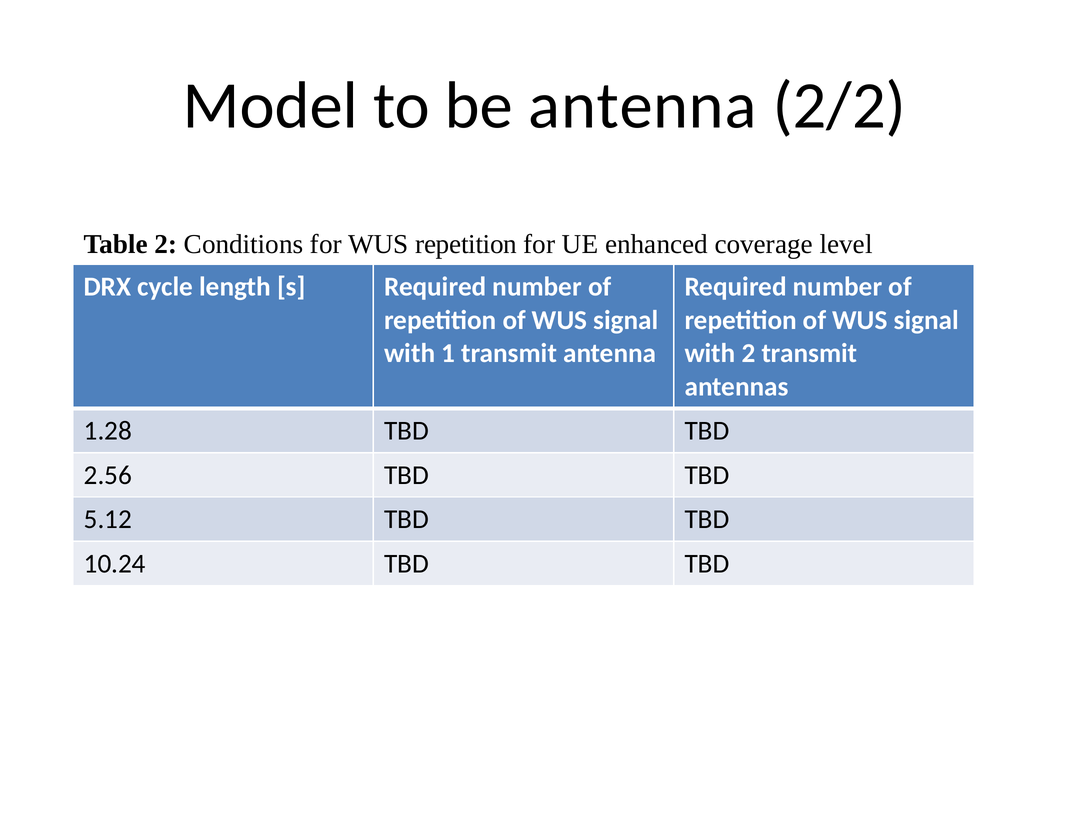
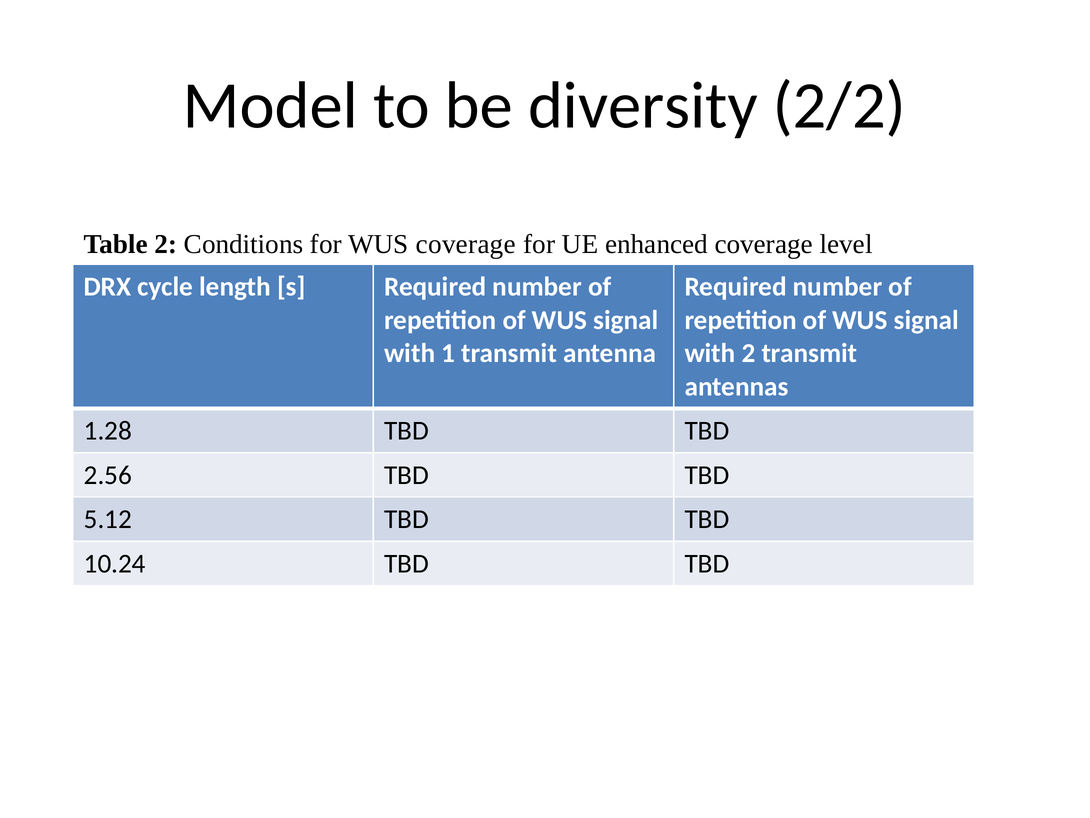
be antenna: antenna -> diversity
WUS repetition: repetition -> coverage
